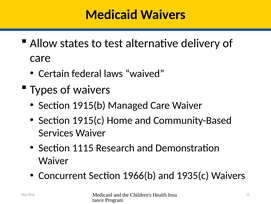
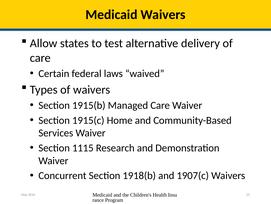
1966(b: 1966(b -> 1918(b
1935(c: 1935(c -> 1907(c
